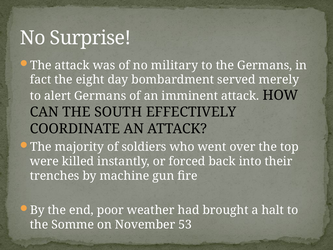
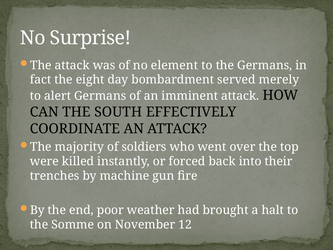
military: military -> element
53: 53 -> 12
